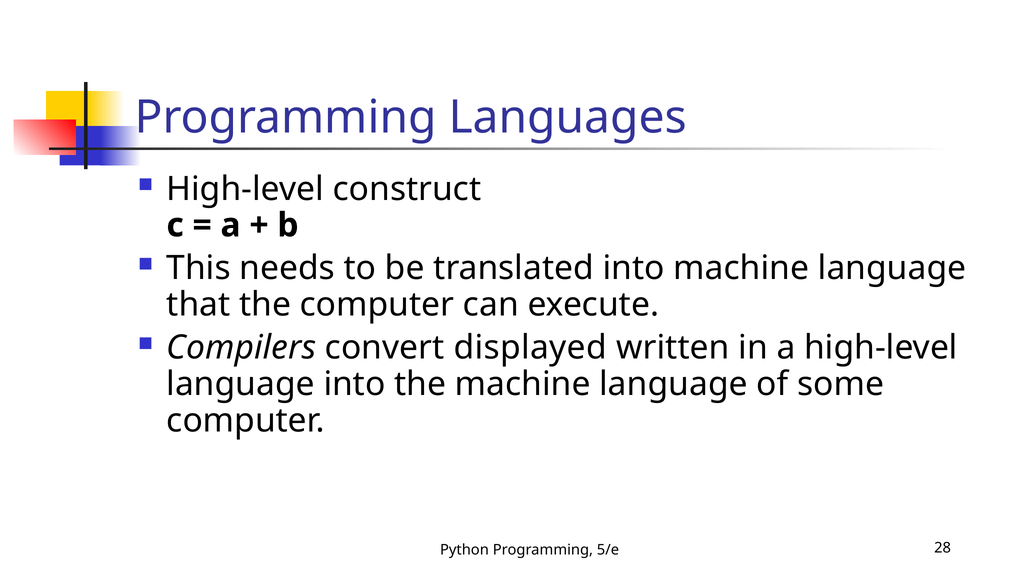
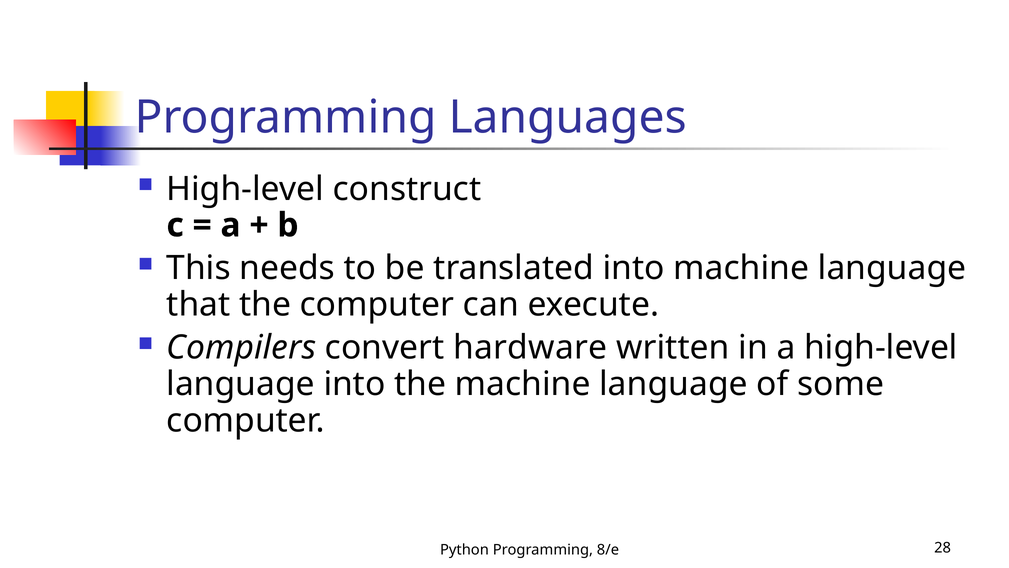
displayed: displayed -> hardware
5/e: 5/e -> 8/e
